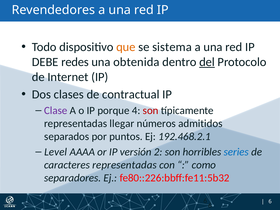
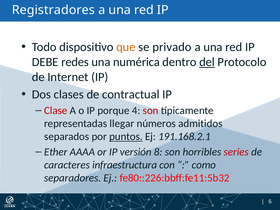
Revendedores: Revendedores -> Registradores
sistema: sistema -> privado
obtenida: obtenida -> numérica
Clase colour: purple -> red
puntos underline: none -> present
192.468.2.1: 192.468.2.1 -> 191.168.2.1
Level: Level -> Ether
2: 2 -> 8
series colour: blue -> red
caracteres representadas: representadas -> infraestructura
